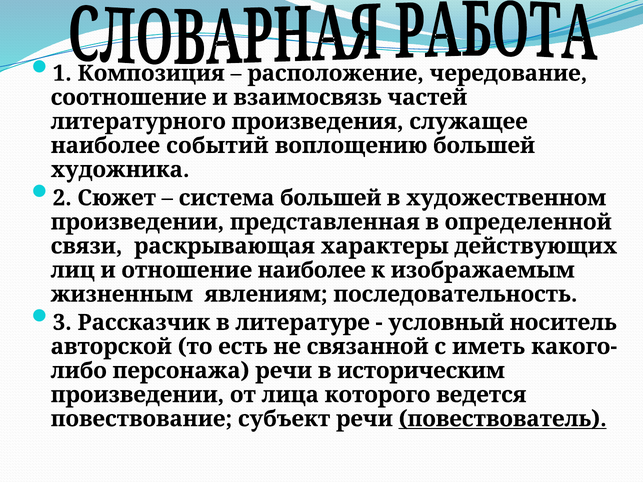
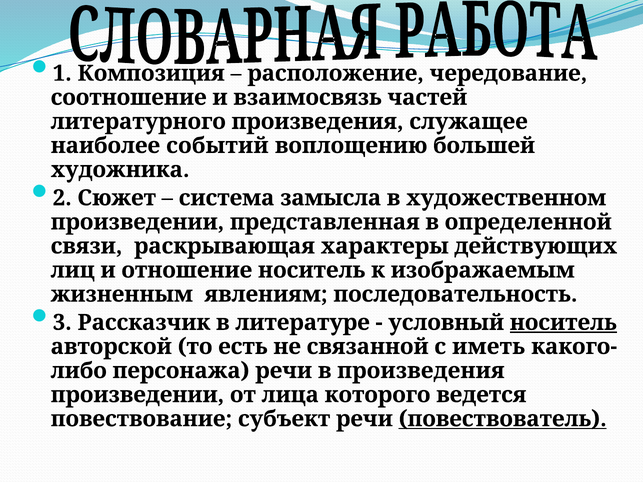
система большей: большей -> замысла
отношение наиболее: наиболее -> носитель
носитель at (563, 323) underline: none -> present
в историческим: историческим -> произведения
